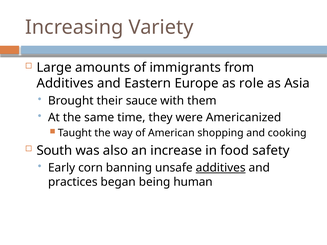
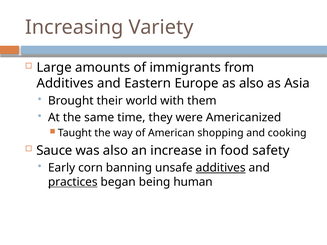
as role: role -> also
sauce: sauce -> world
South: South -> Sauce
practices underline: none -> present
